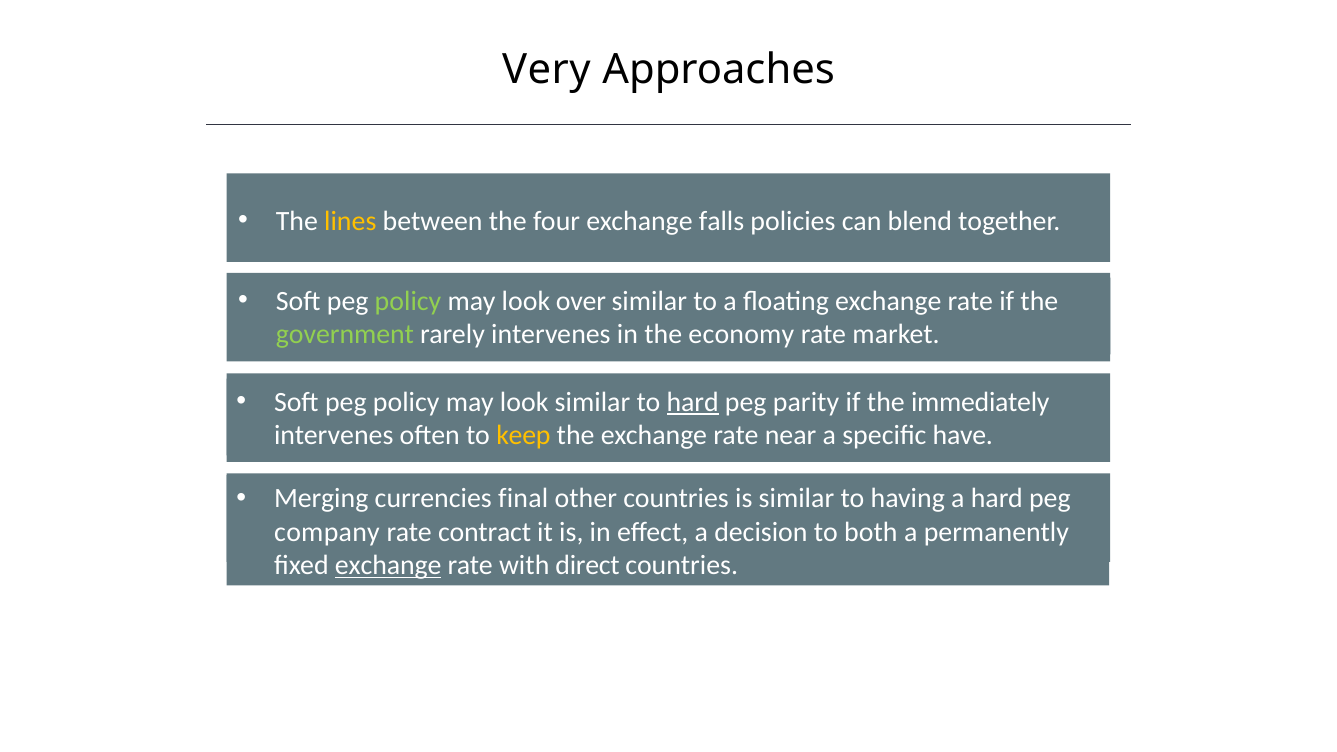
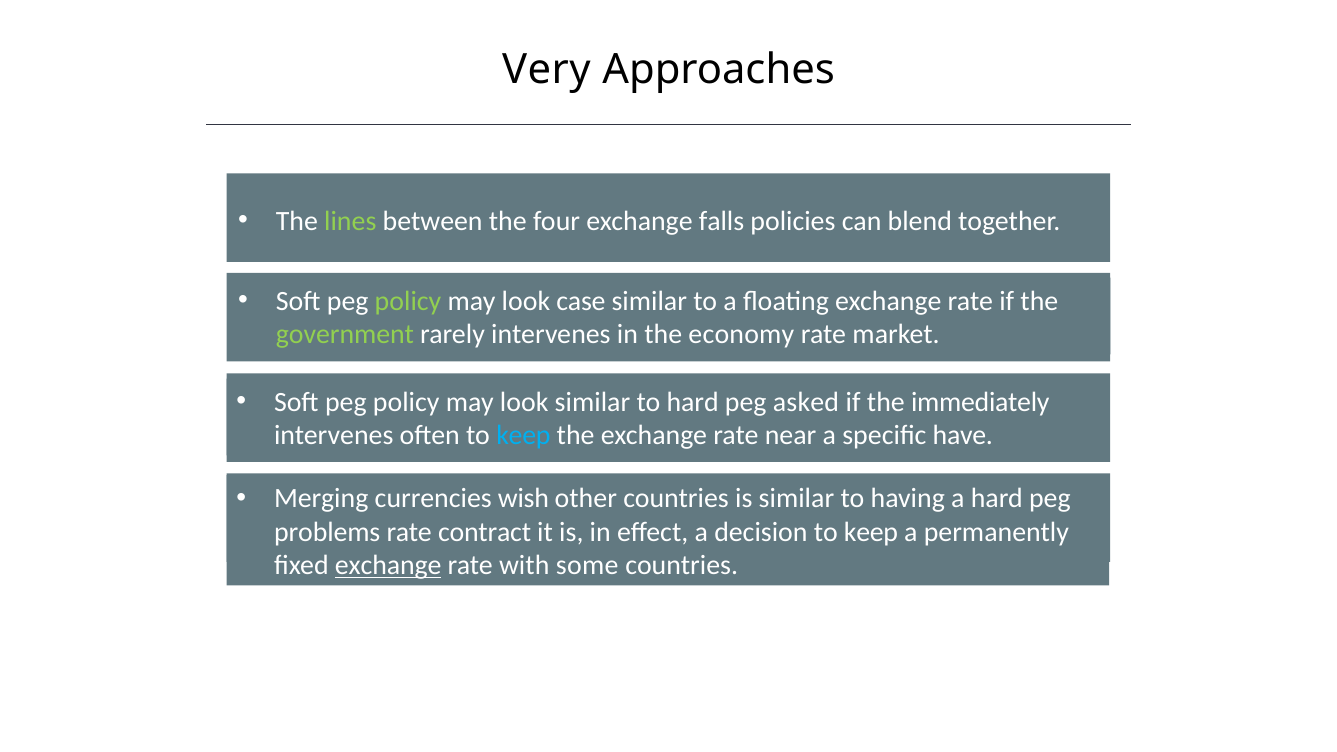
lines colour: yellow -> light green
over: over -> case
hard at (693, 402) underline: present -> none
parity: parity -> asked
keep at (523, 436) colour: yellow -> light blue
final: final -> wish
company: company -> problems
decision to both: both -> keep
direct: direct -> some
